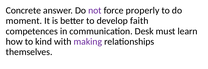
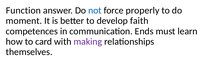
Concrete: Concrete -> Function
not colour: purple -> blue
Desk: Desk -> Ends
kind: kind -> card
